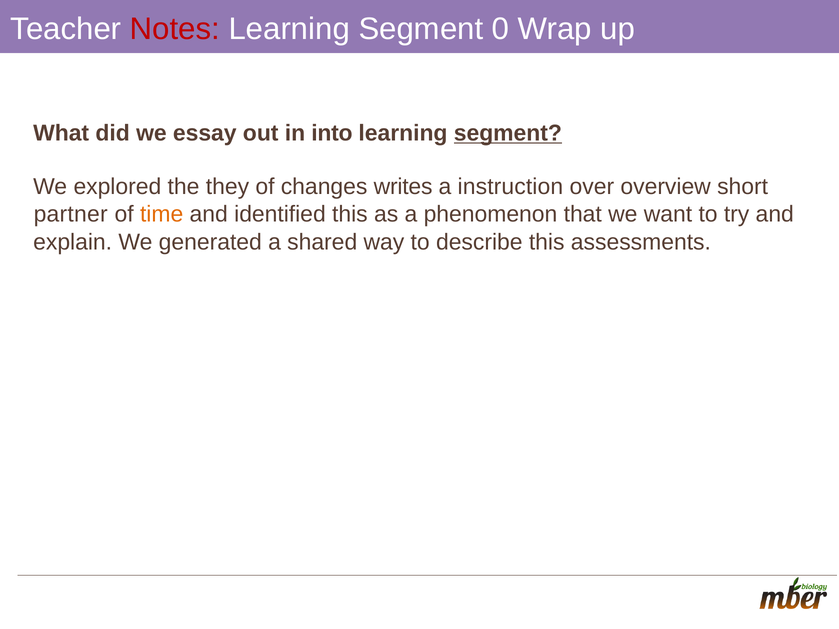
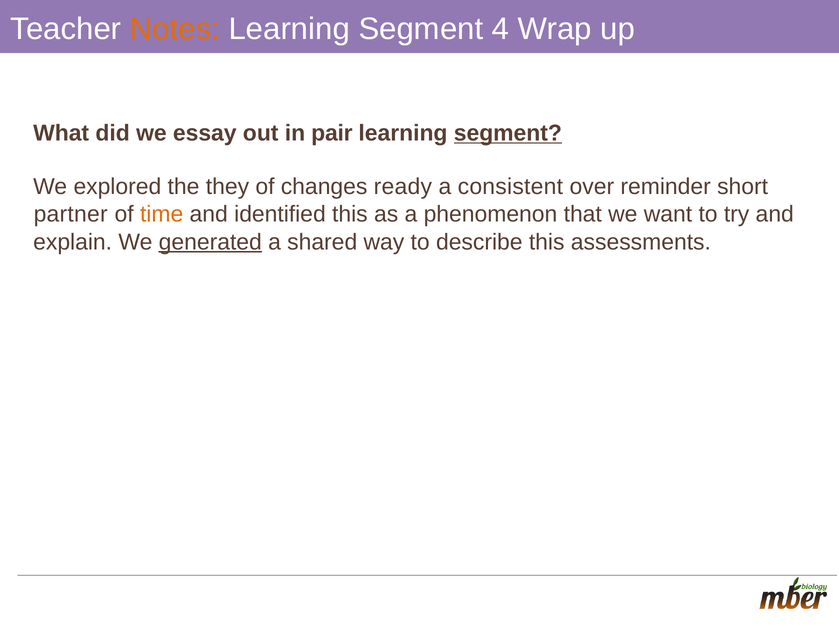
Notes colour: red -> orange
0: 0 -> 4
into: into -> pair
writes: writes -> ready
instruction: instruction -> consistent
overview: overview -> reminder
generated underline: none -> present
